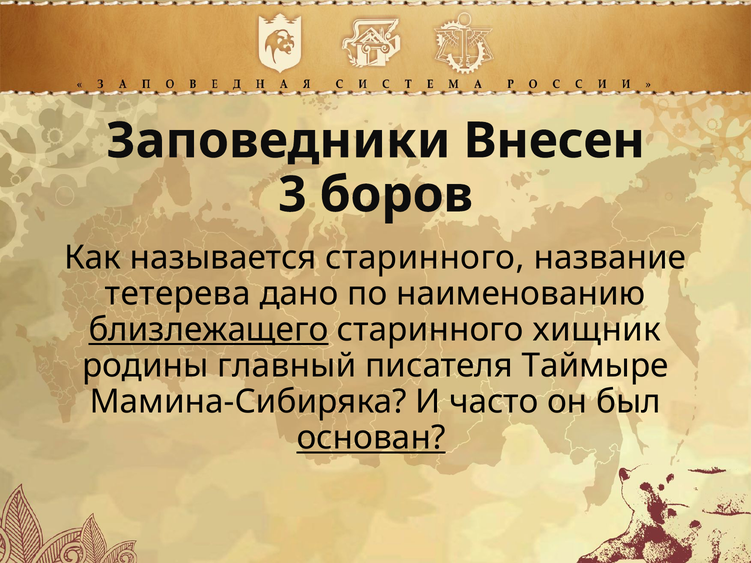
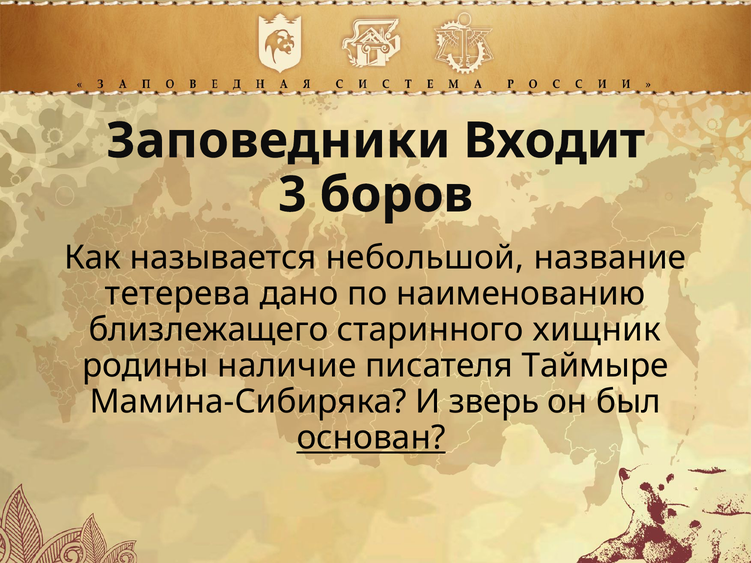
Внесен: Внесен -> Входит
называется старинного: старинного -> небольшой
близлежащего underline: present -> none
главный: главный -> наличие
часто: часто -> зверь
